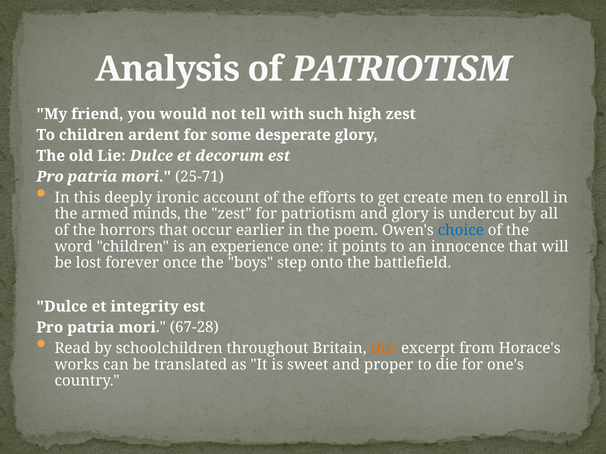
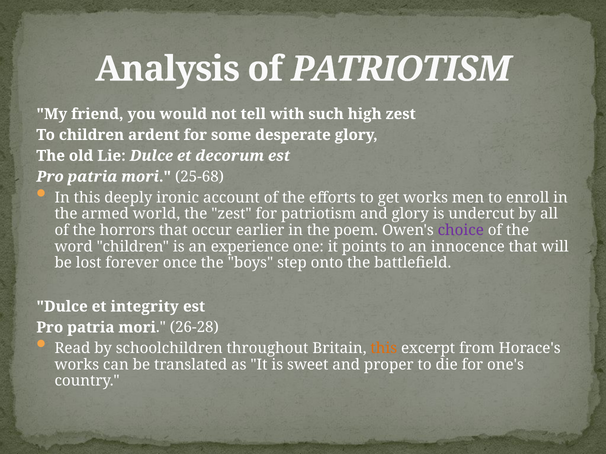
25-71: 25-71 -> 25-68
get create: create -> works
minds: minds -> world
choice colour: blue -> purple
67-28: 67-28 -> 26-28
